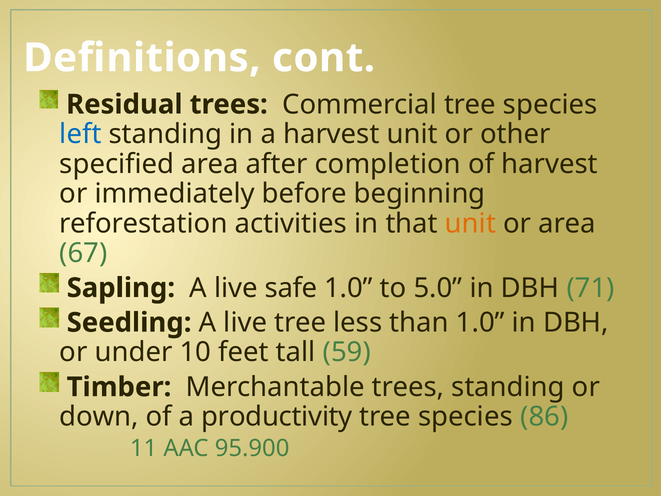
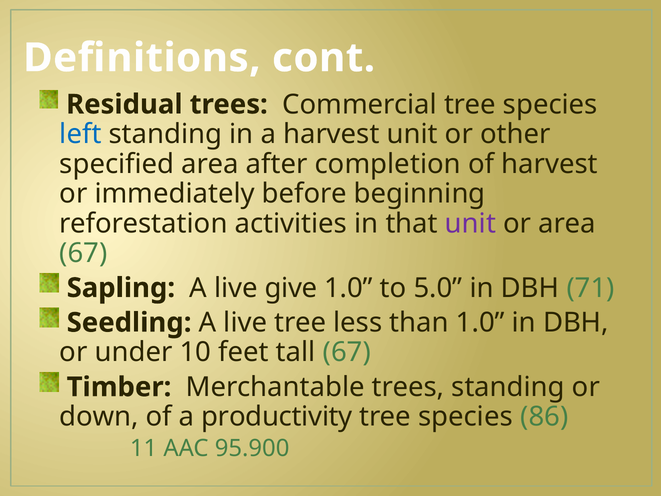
unit at (470, 223) colour: orange -> purple
safe: safe -> give
tall 59: 59 -> 67
